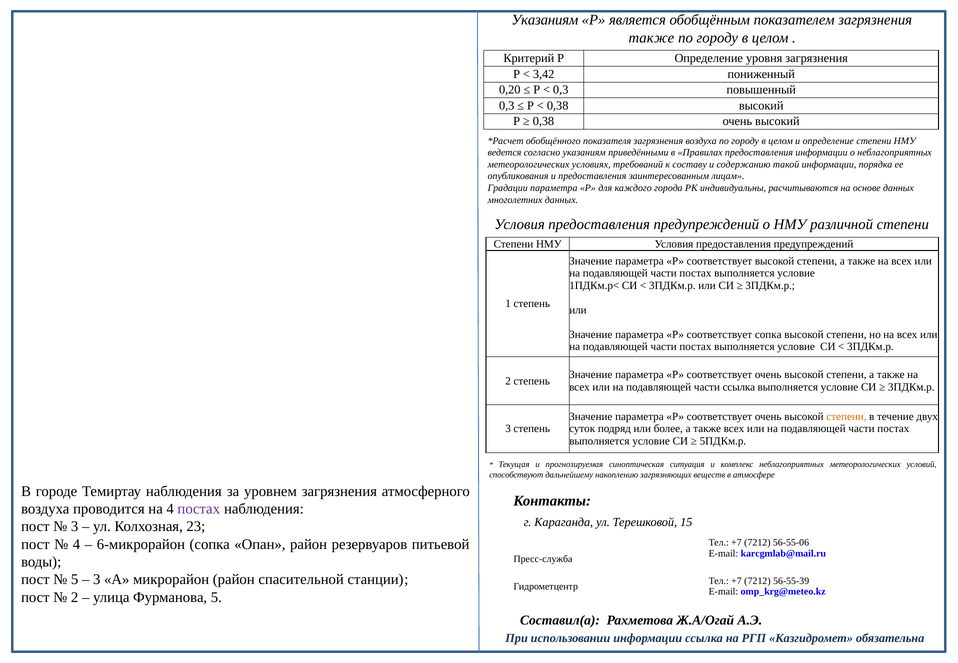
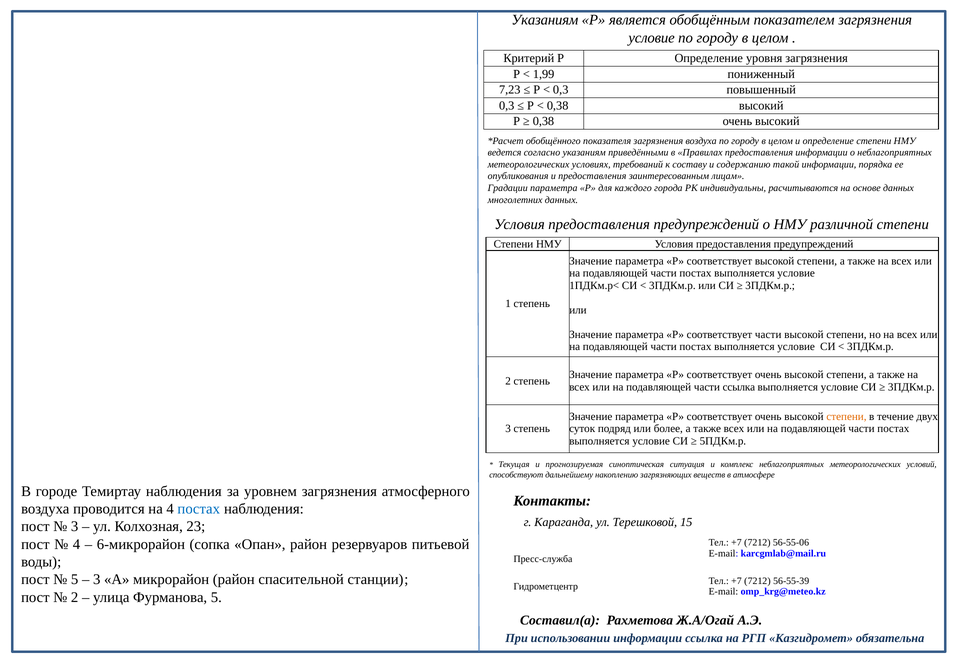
также at (651, 38): также -> условие
3,42: 3,42 -> 1,99
0,20: 0,20 -> 7,23
соответствует сопка: сопка -> части
постах at (199, 509) colour: purple -> blue
